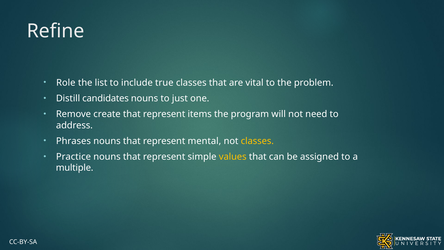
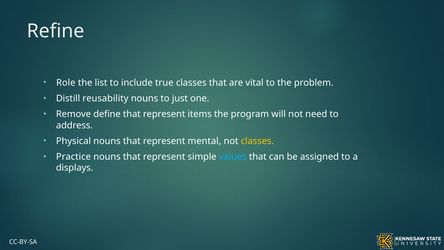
candidates: candidates -> reusability
create: create -> define
Phrases: Phrases -> Physical
values colour: yellow -> light blue
multiple: multiple -> displays
